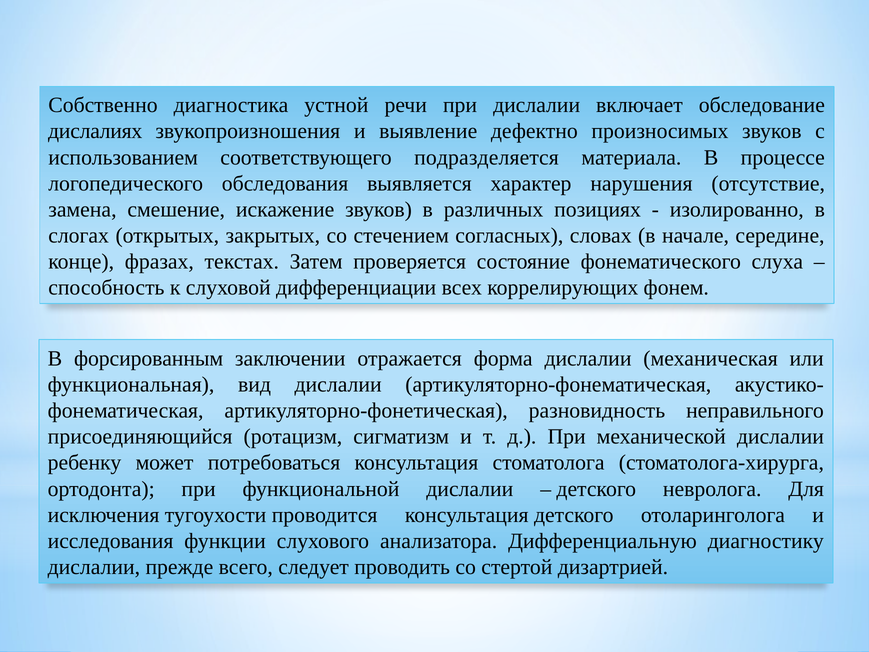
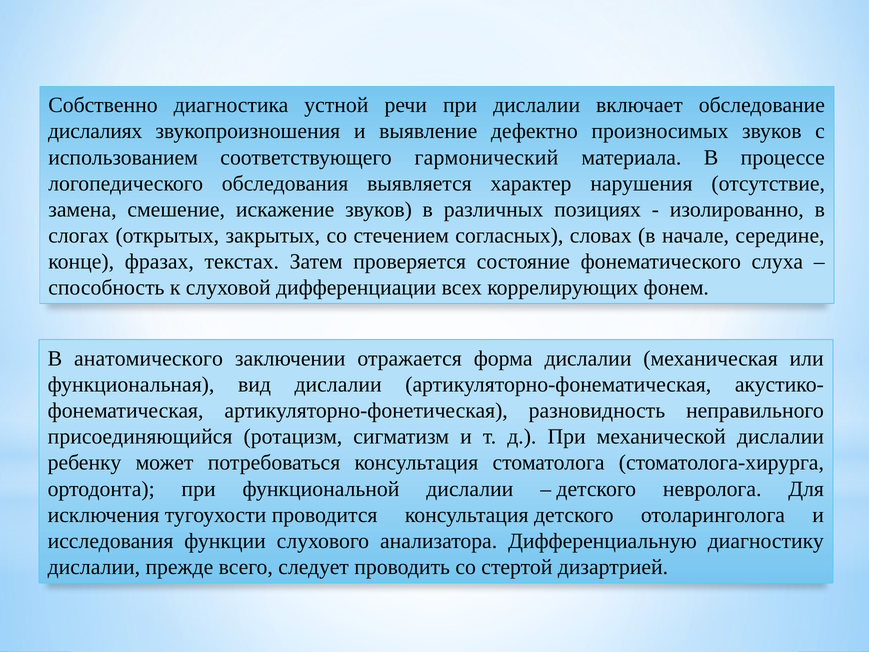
подразделяется: подразделяется -> гармонический
форсированным: форсированным -> анатомического
